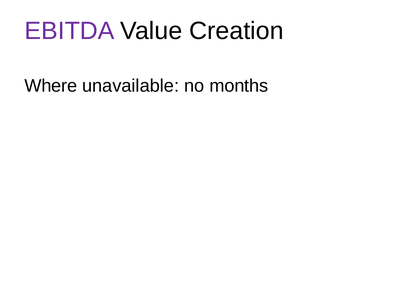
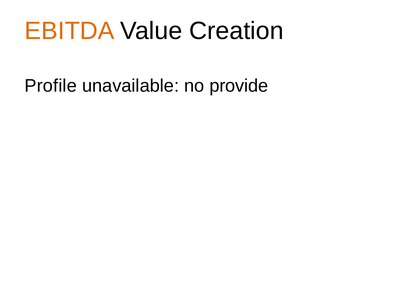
EBITDA colour: purple -> orange
Where: Where -> Profile
months: months -> provide
